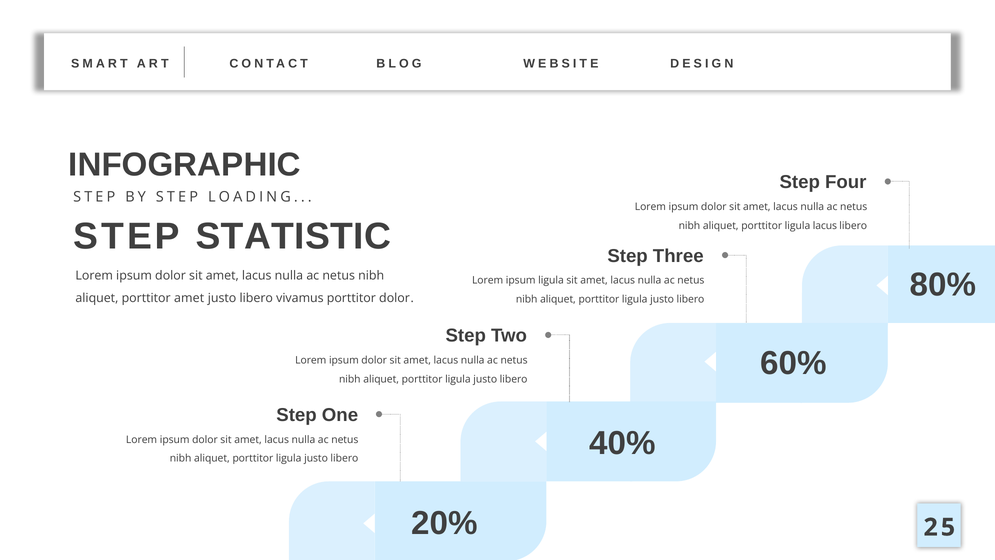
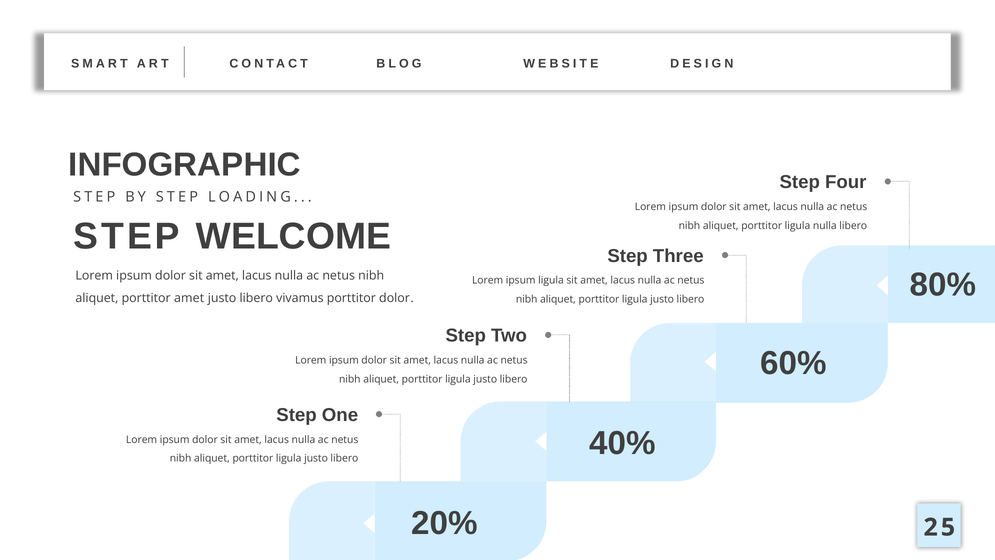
STATISTIC: STATISTIC -> WELCOME
ligula lacus: lacus -> nulla
